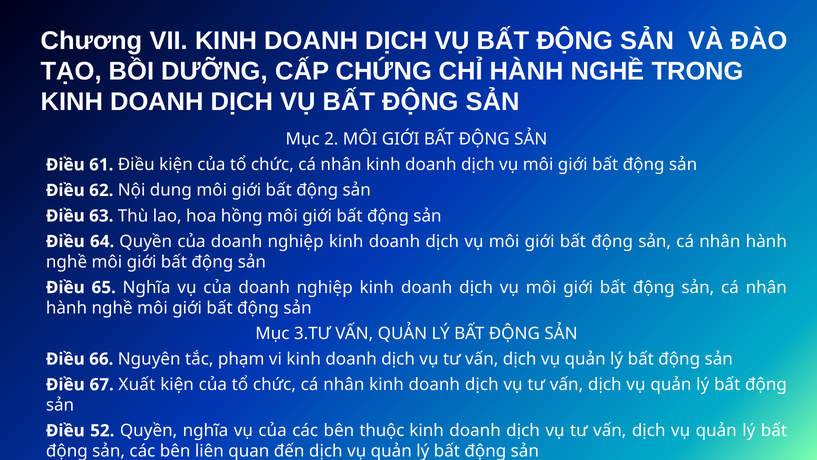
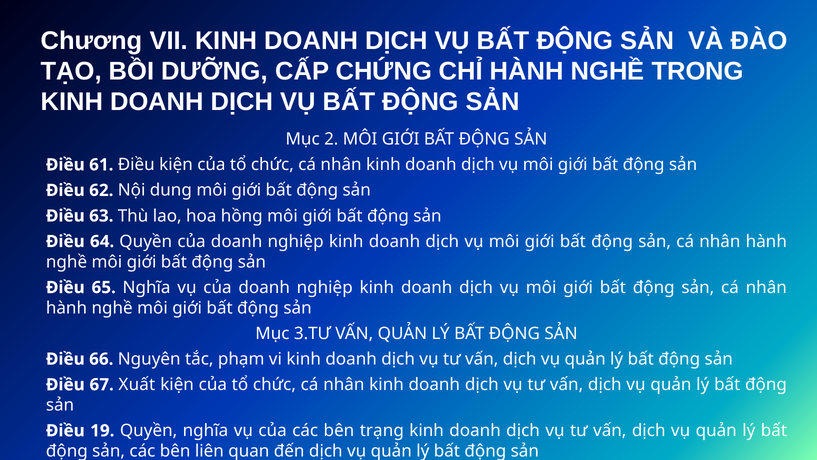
52: 52 -> 19
thuộc: thuộc -> trạng
